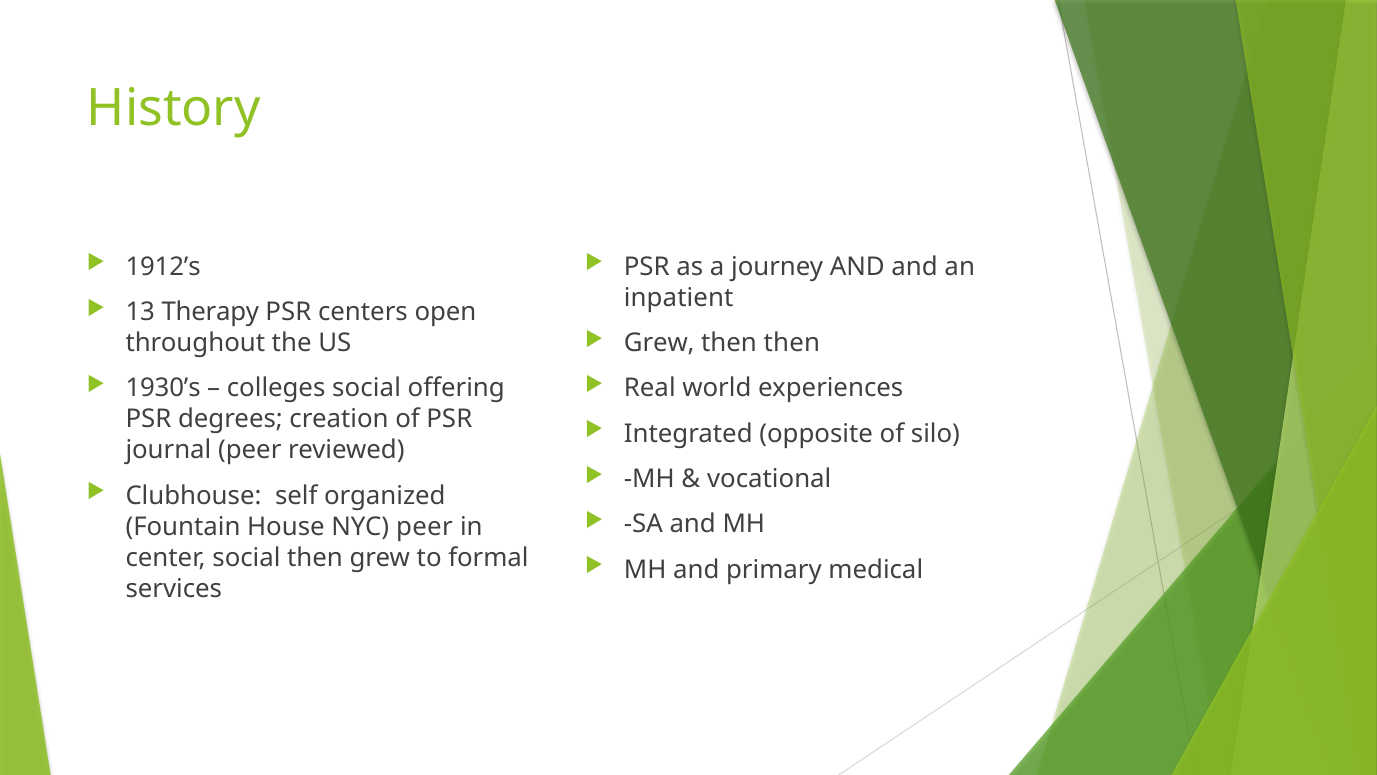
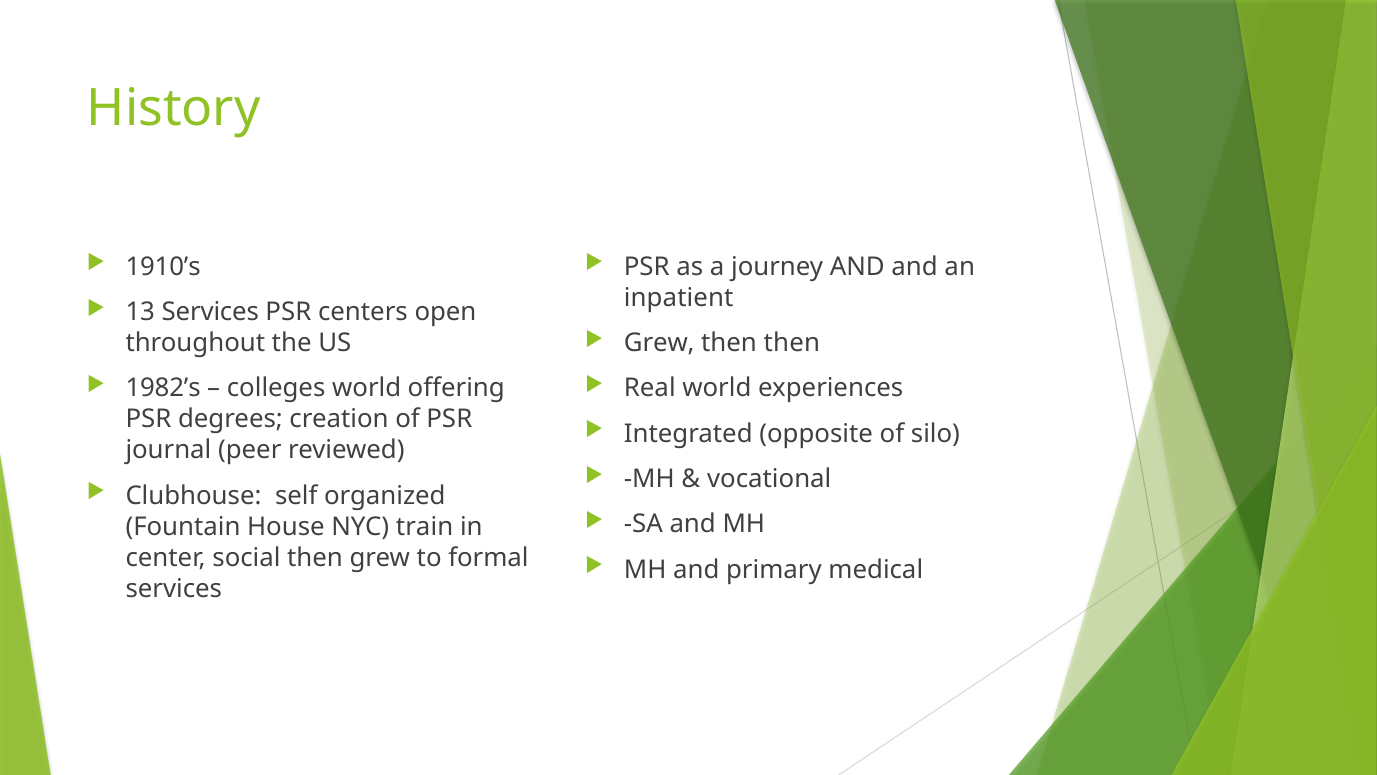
1912’s: 1912’s -> 1910’s
13 Therapy: Therapy -> Services
1930’s: 1930’s -> 1982’s
colleges social: social -> world
NYC peer: peer -> train
